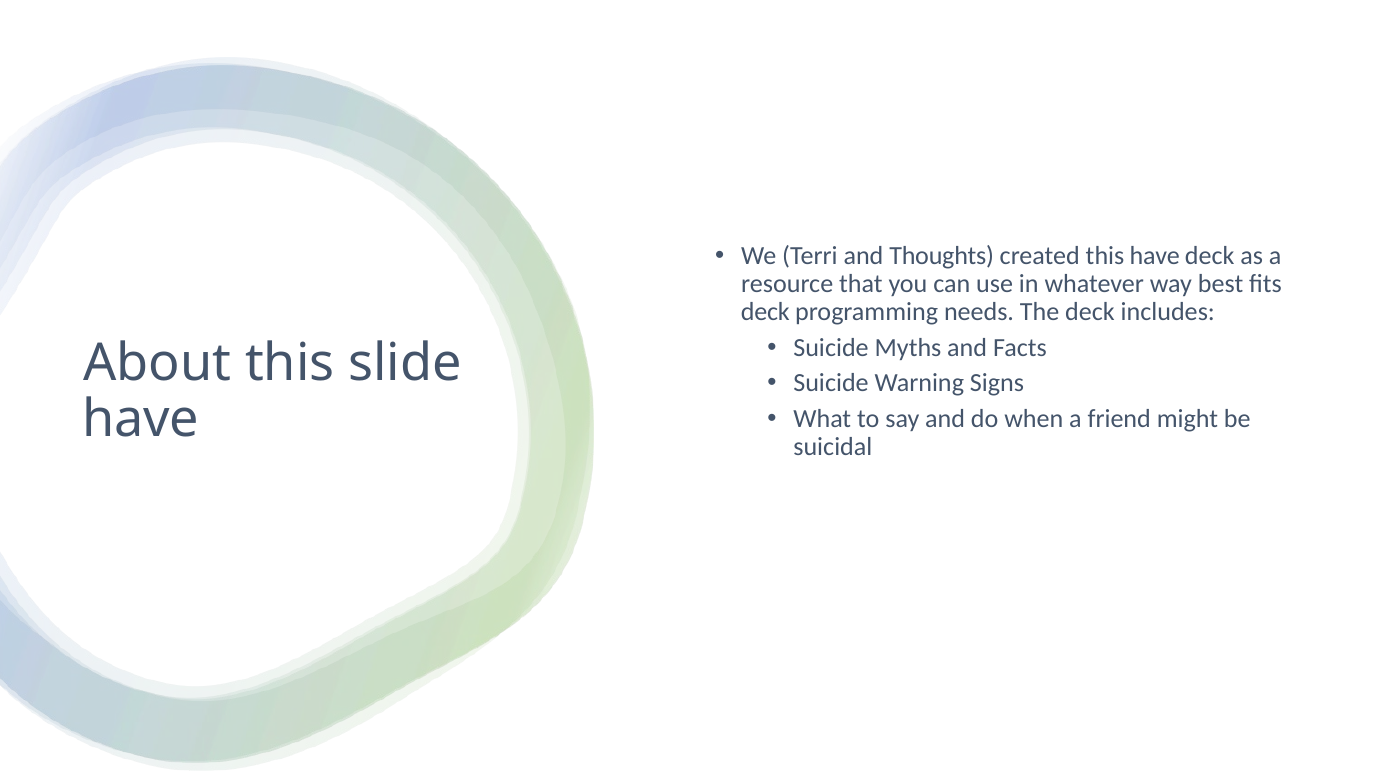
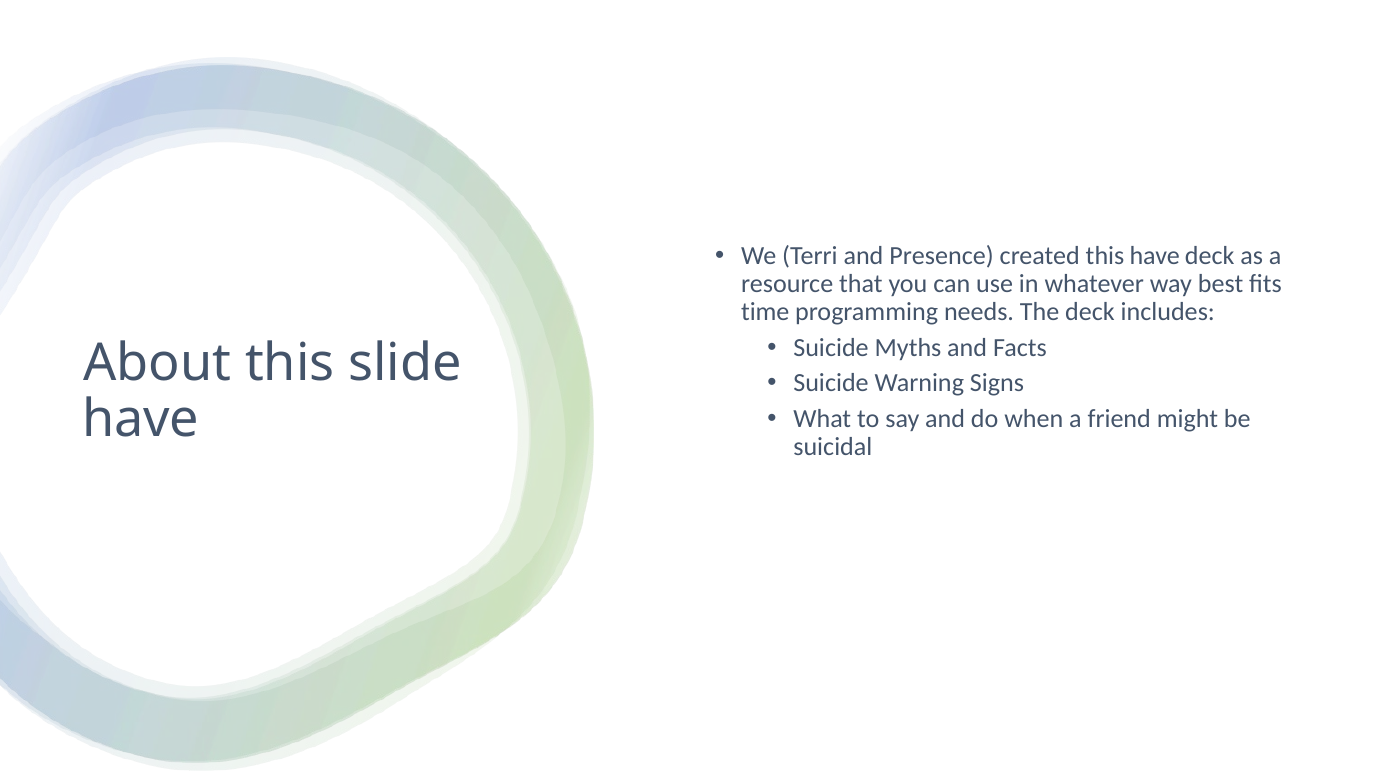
Thoughts: Thoughts -> Presence
deck at (765, 312): deck -> time
